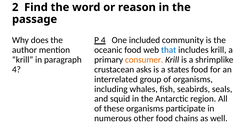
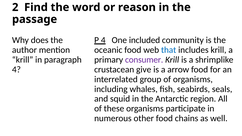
consumer colour: orange -> purple
asks: asks -> give
states: states -> arrow
